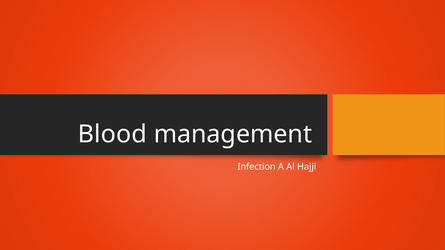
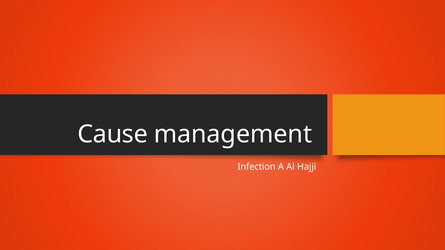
Blood: Blood -> Cause
